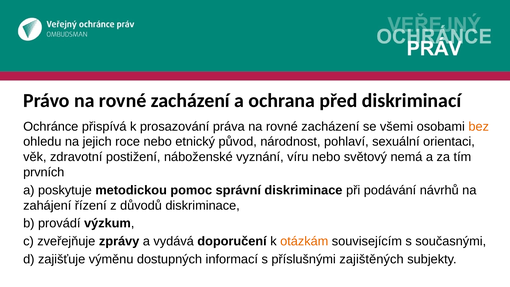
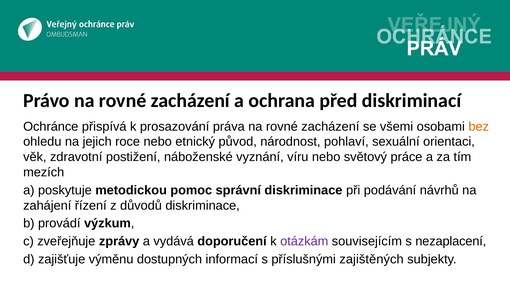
nemá: nemá -> práce
prvních: prvních -> mezích
otázkám colour: orange -> purple
současnými: současnými -> nezaplacení
